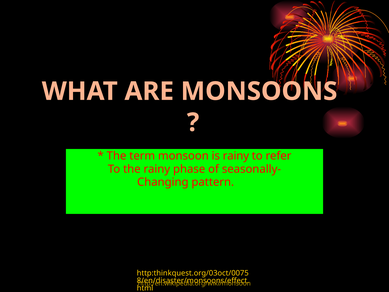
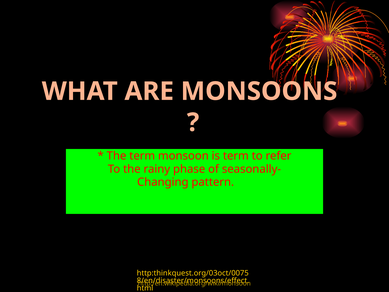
is rainy: rainy -> term
